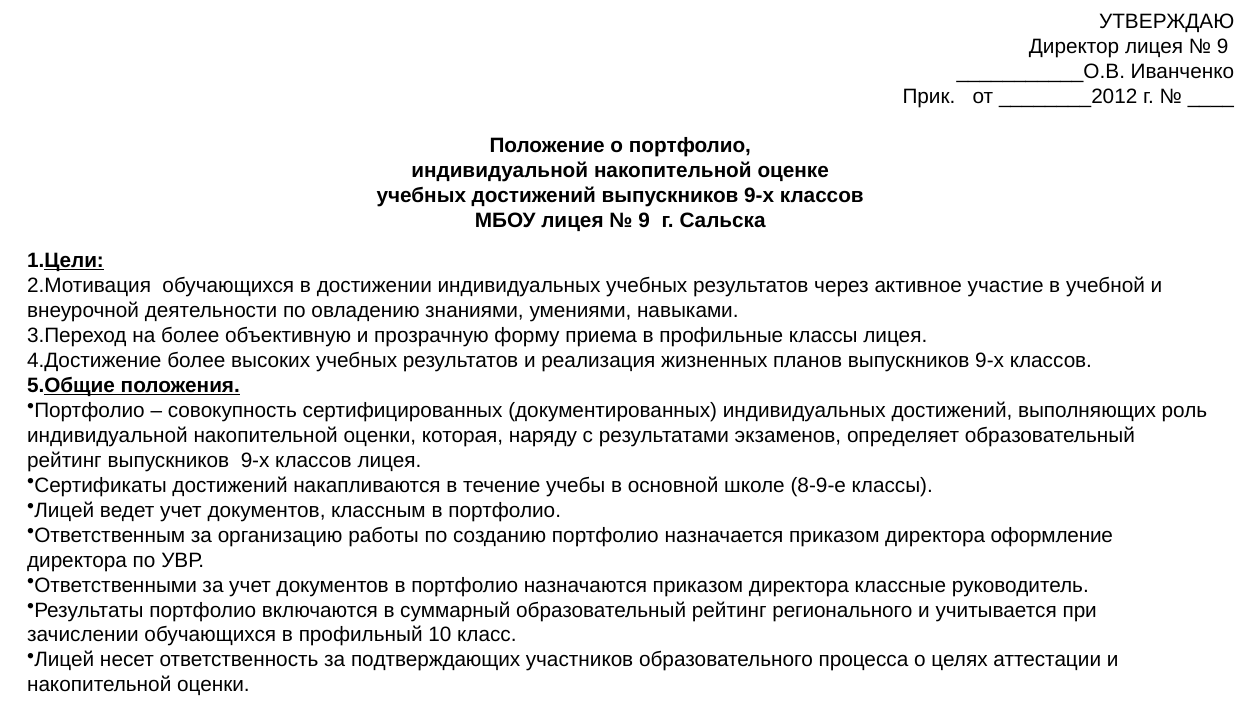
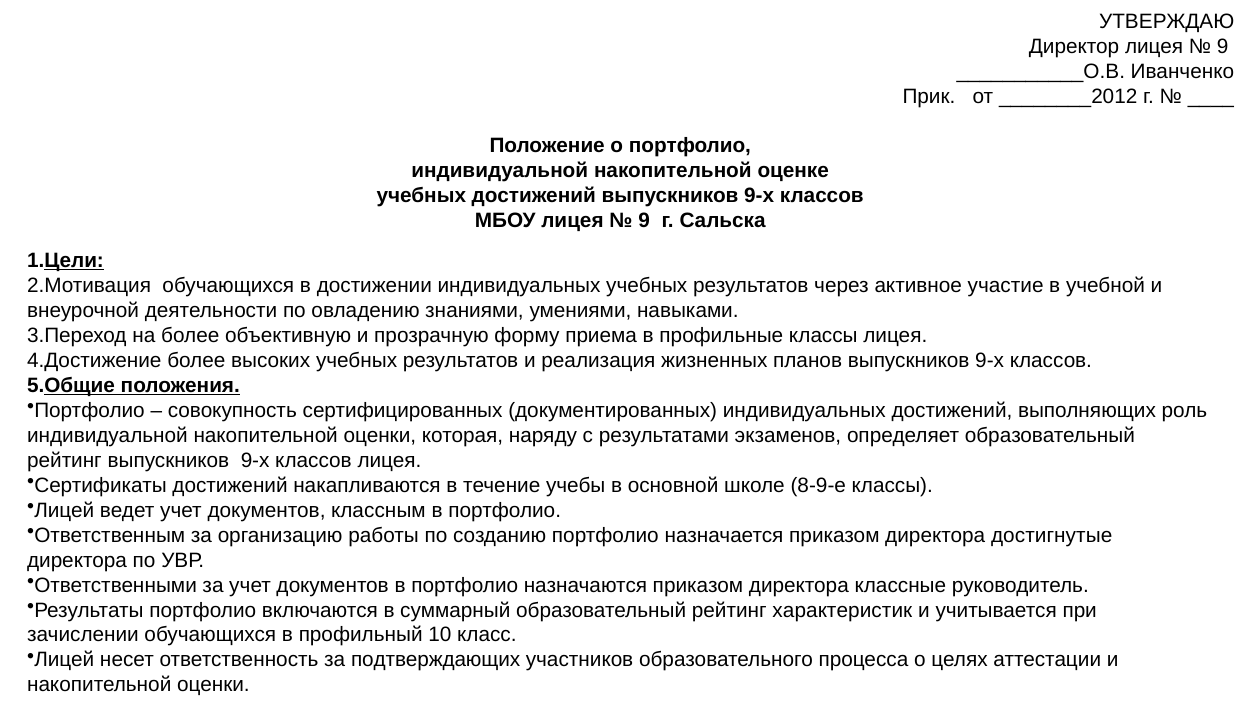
оформление: оформление -> достигнутые
регионального: регионального -> характеристик
